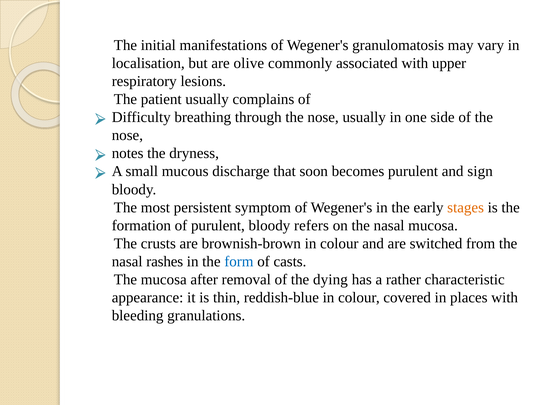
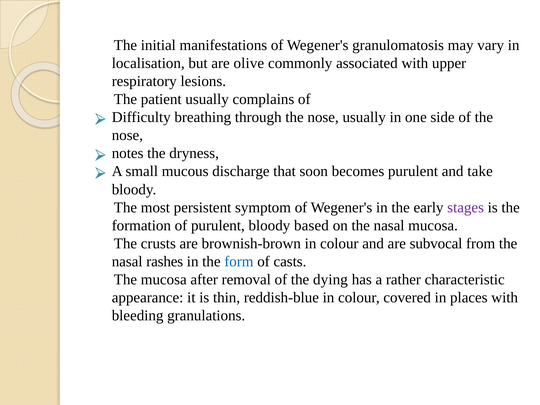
sign: sign -> take
stages colour: orange -> purple
refers: refers -> based
switched: switched -> subvocal
